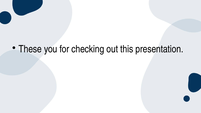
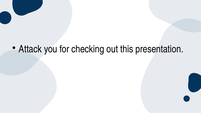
These: These -> Attack
